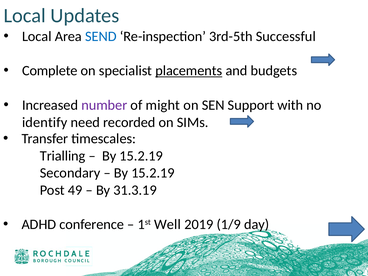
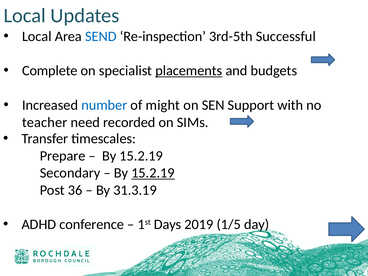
number colour: purple -> blue
identify: identify -> teacher
Trialling: Trialling -> Prepare
15.2.19 at (153, 173) underline: none -> present
49: 49 -> 36
Well: Well -> Days
1/9: 1/9 -> 1/5
